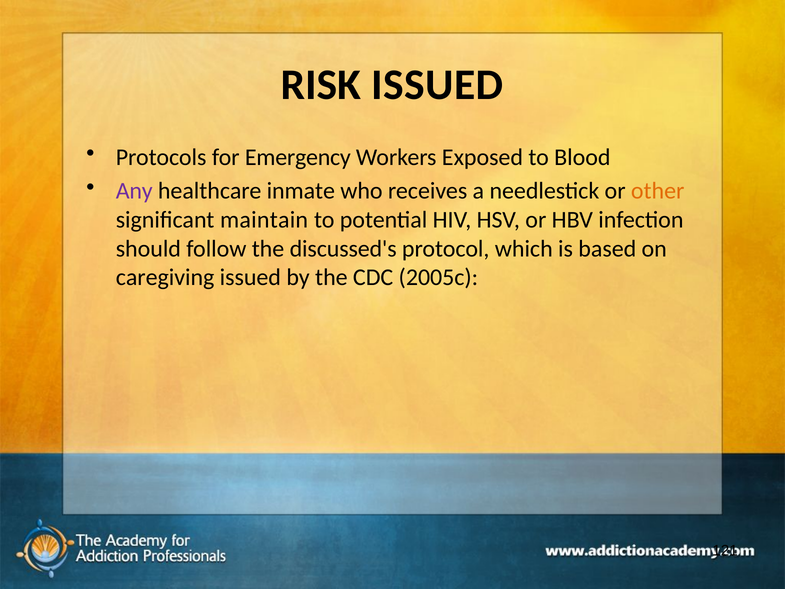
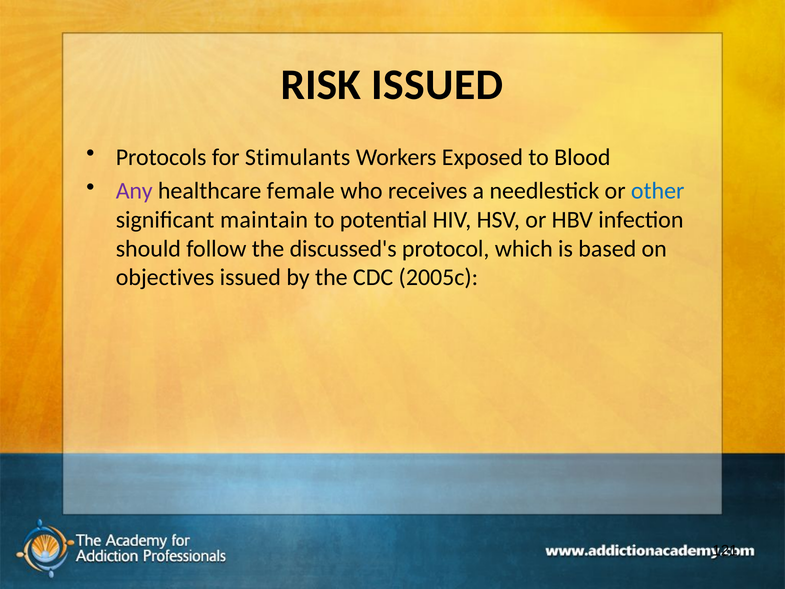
Emergency: Emergency -> Stimulants
inmate: inmate -> female
other colour: orange -> blue
caregiving: caregiving -> objectives
